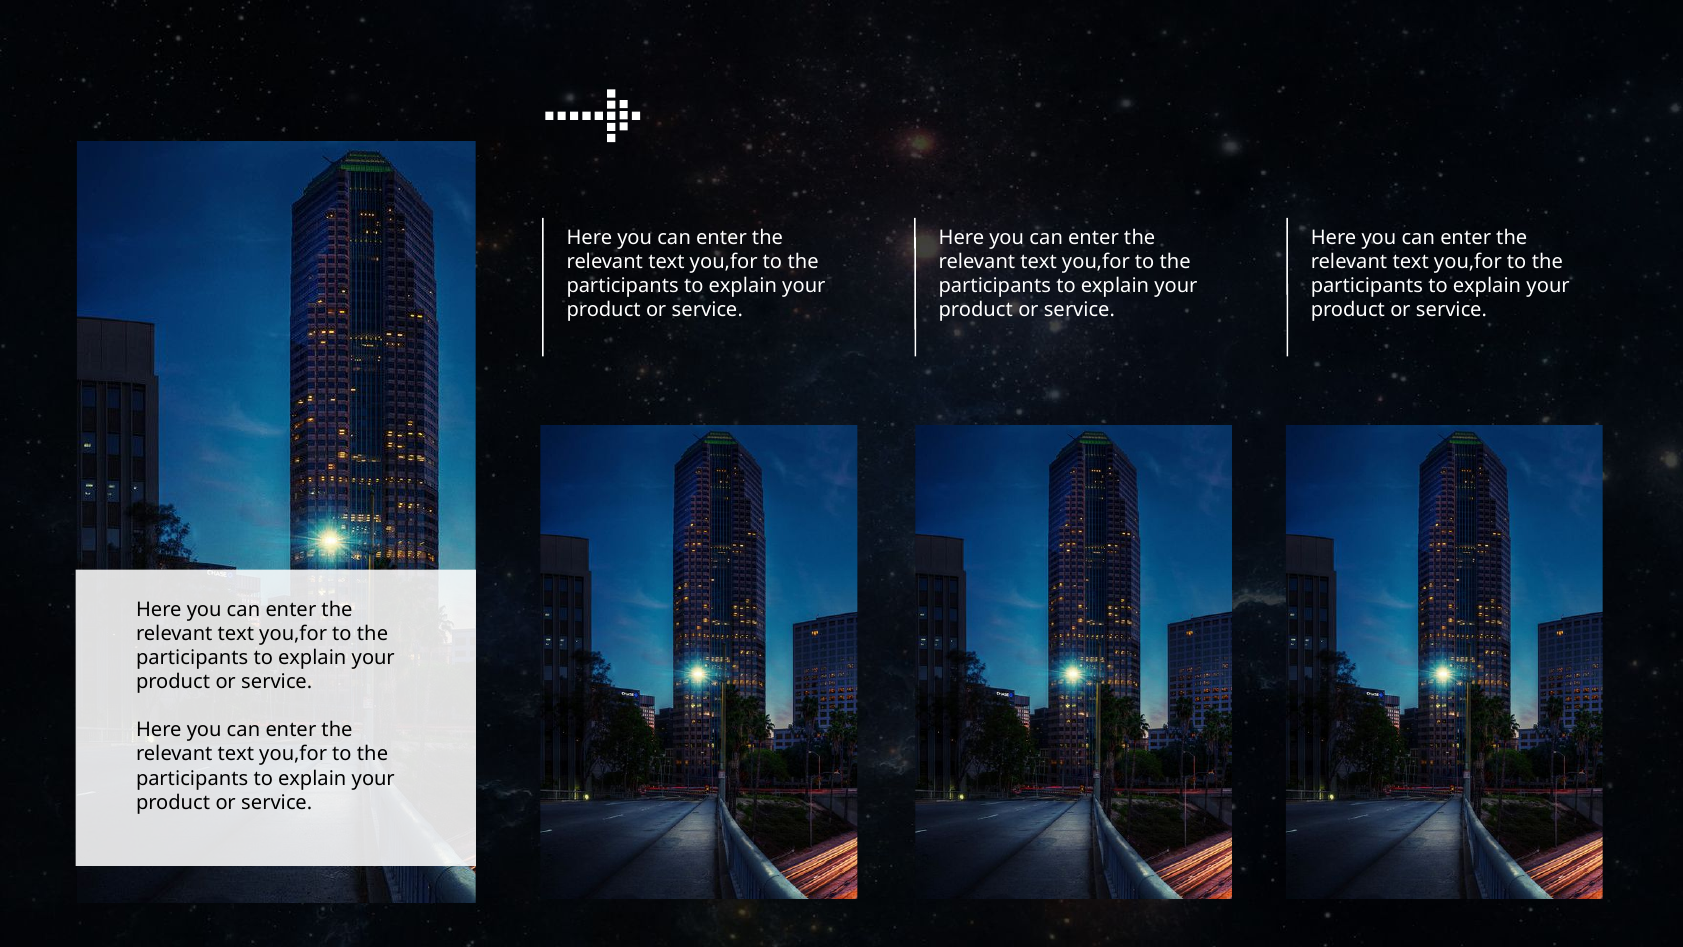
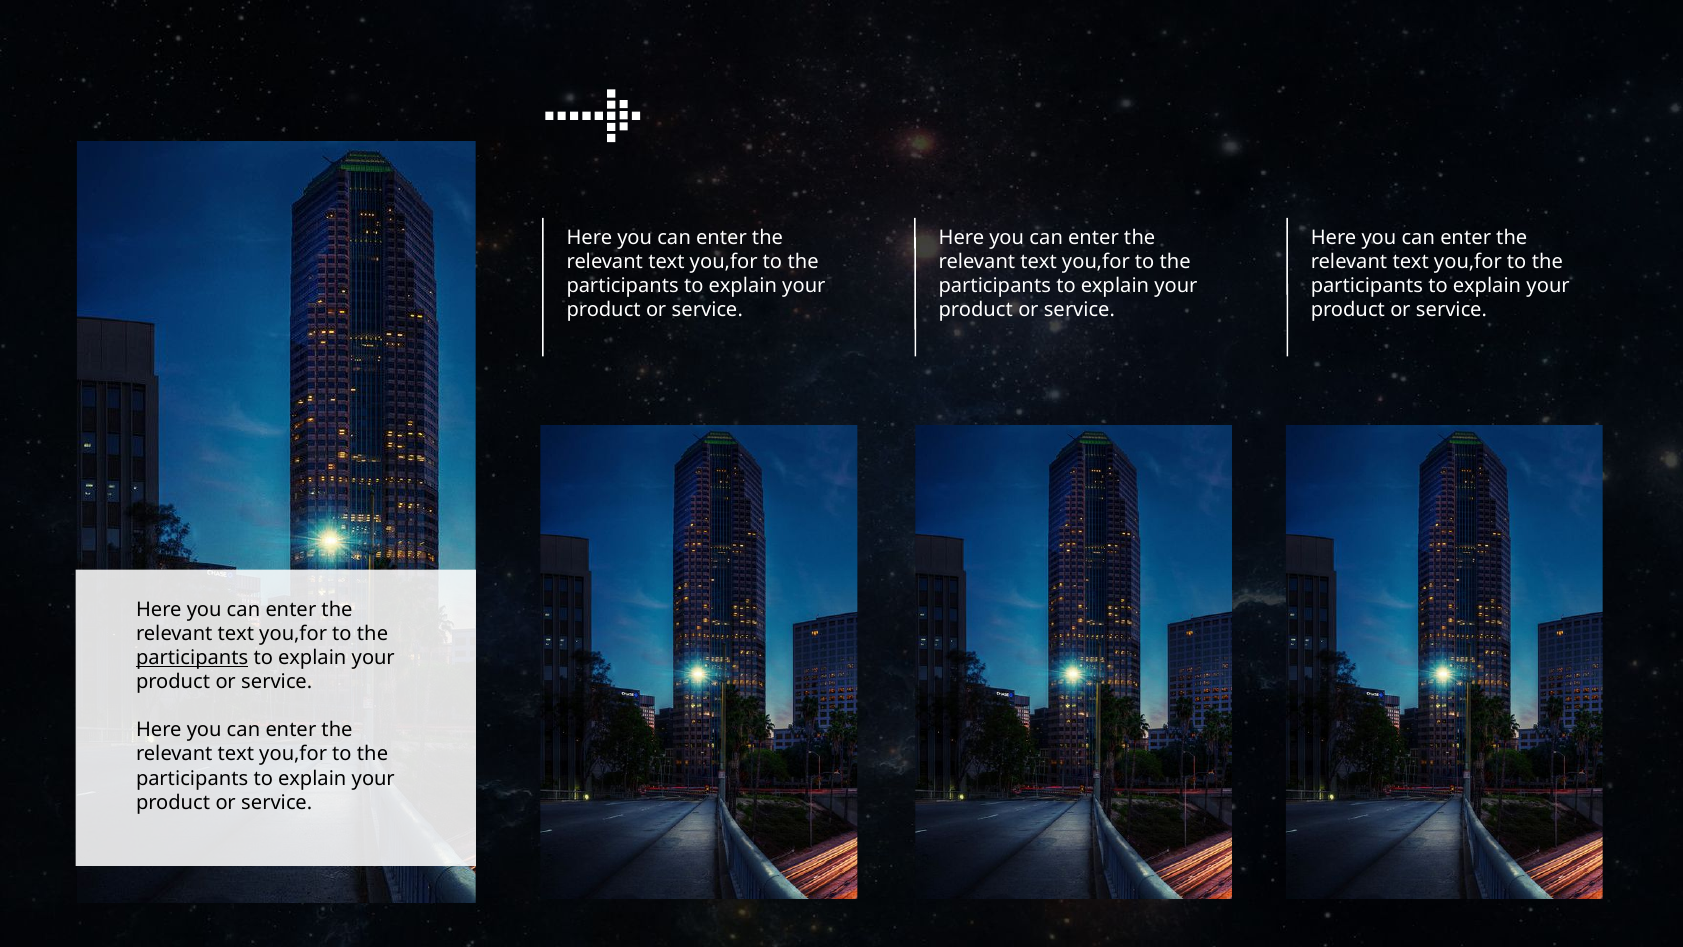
participants at (192, 658) underline: none -> present
